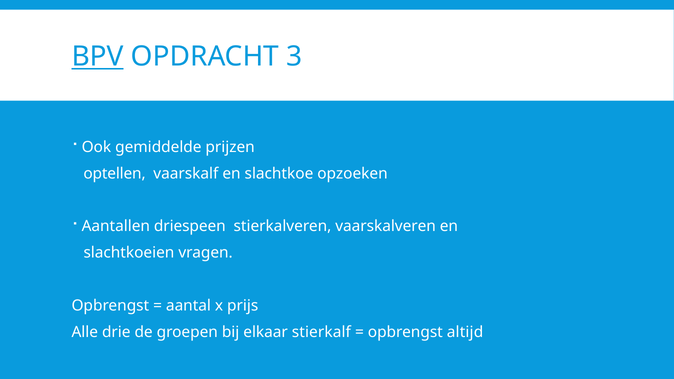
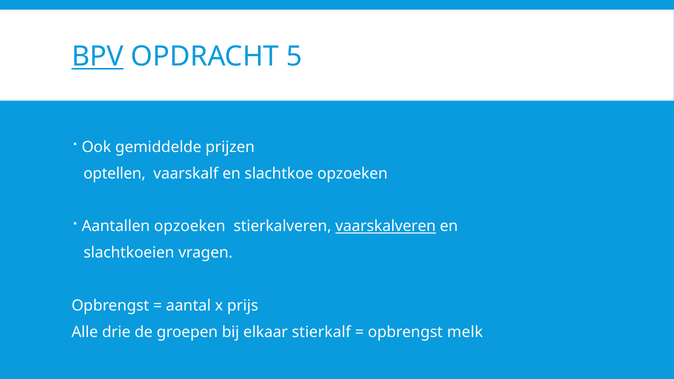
3: 3 -> 5
Aantallen driespeen: driespeen -> opzoeken
vaarskalveren underline: none -> present
altijd: altijd -> melk
